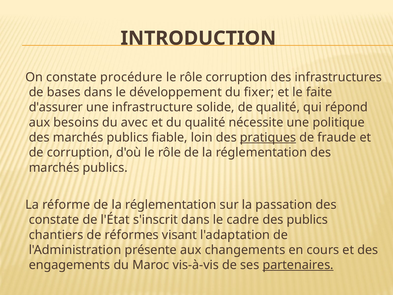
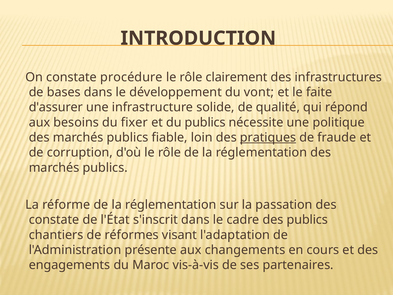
rôle corruption: corruption -> clairement
fixer: fixer -> vont
avec: avec -> fixer
du qualité: qualité -> publics
partenaires underline: present -> none
